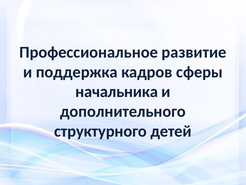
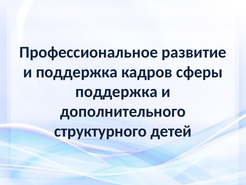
начальника at (117, 92): начальника -> поддержка
